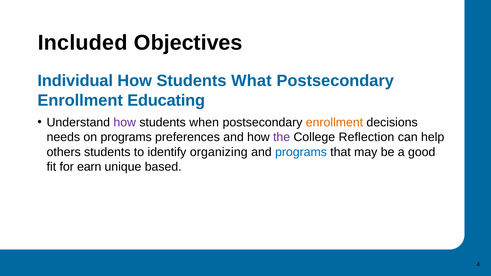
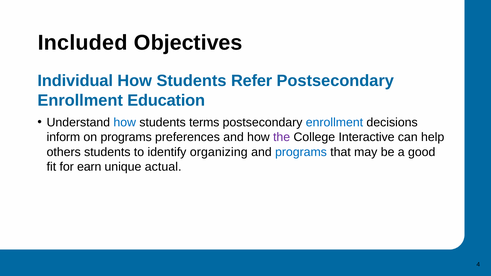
What: What -> Refer
Educating: Educating -> Education
how at (125, 123) colour: purple -> blue
when: when -> terms
enrollment at (334, 123) colour: orange -> blue
needs: needs -> inform
Reflection: Reflection -> Interactive
based: based -> actual
